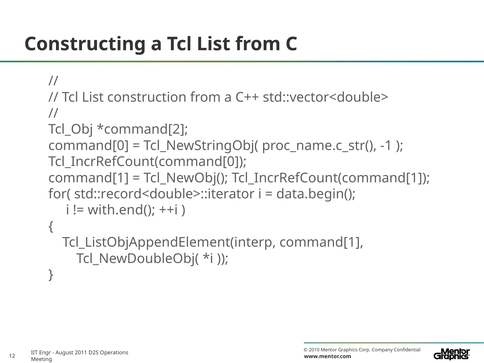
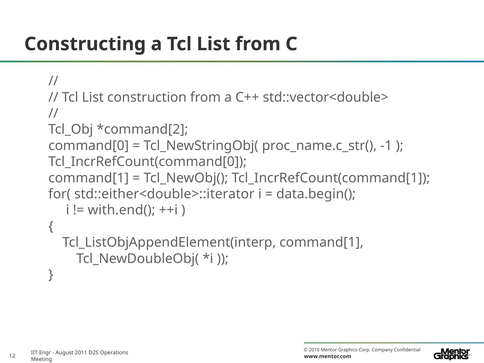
std::record<double>::iterator: std::record<double>::iterator -> std::either<double>::iterator
